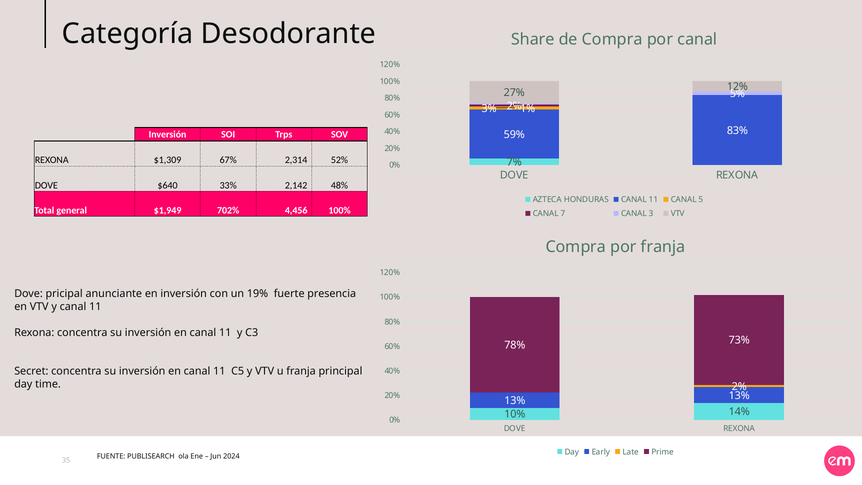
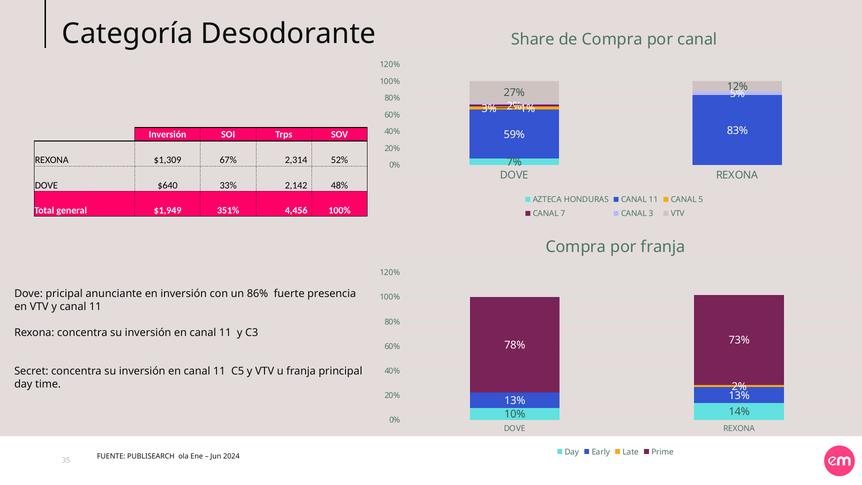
702%: 702% -> 351%
19%: 19% -> 86%
